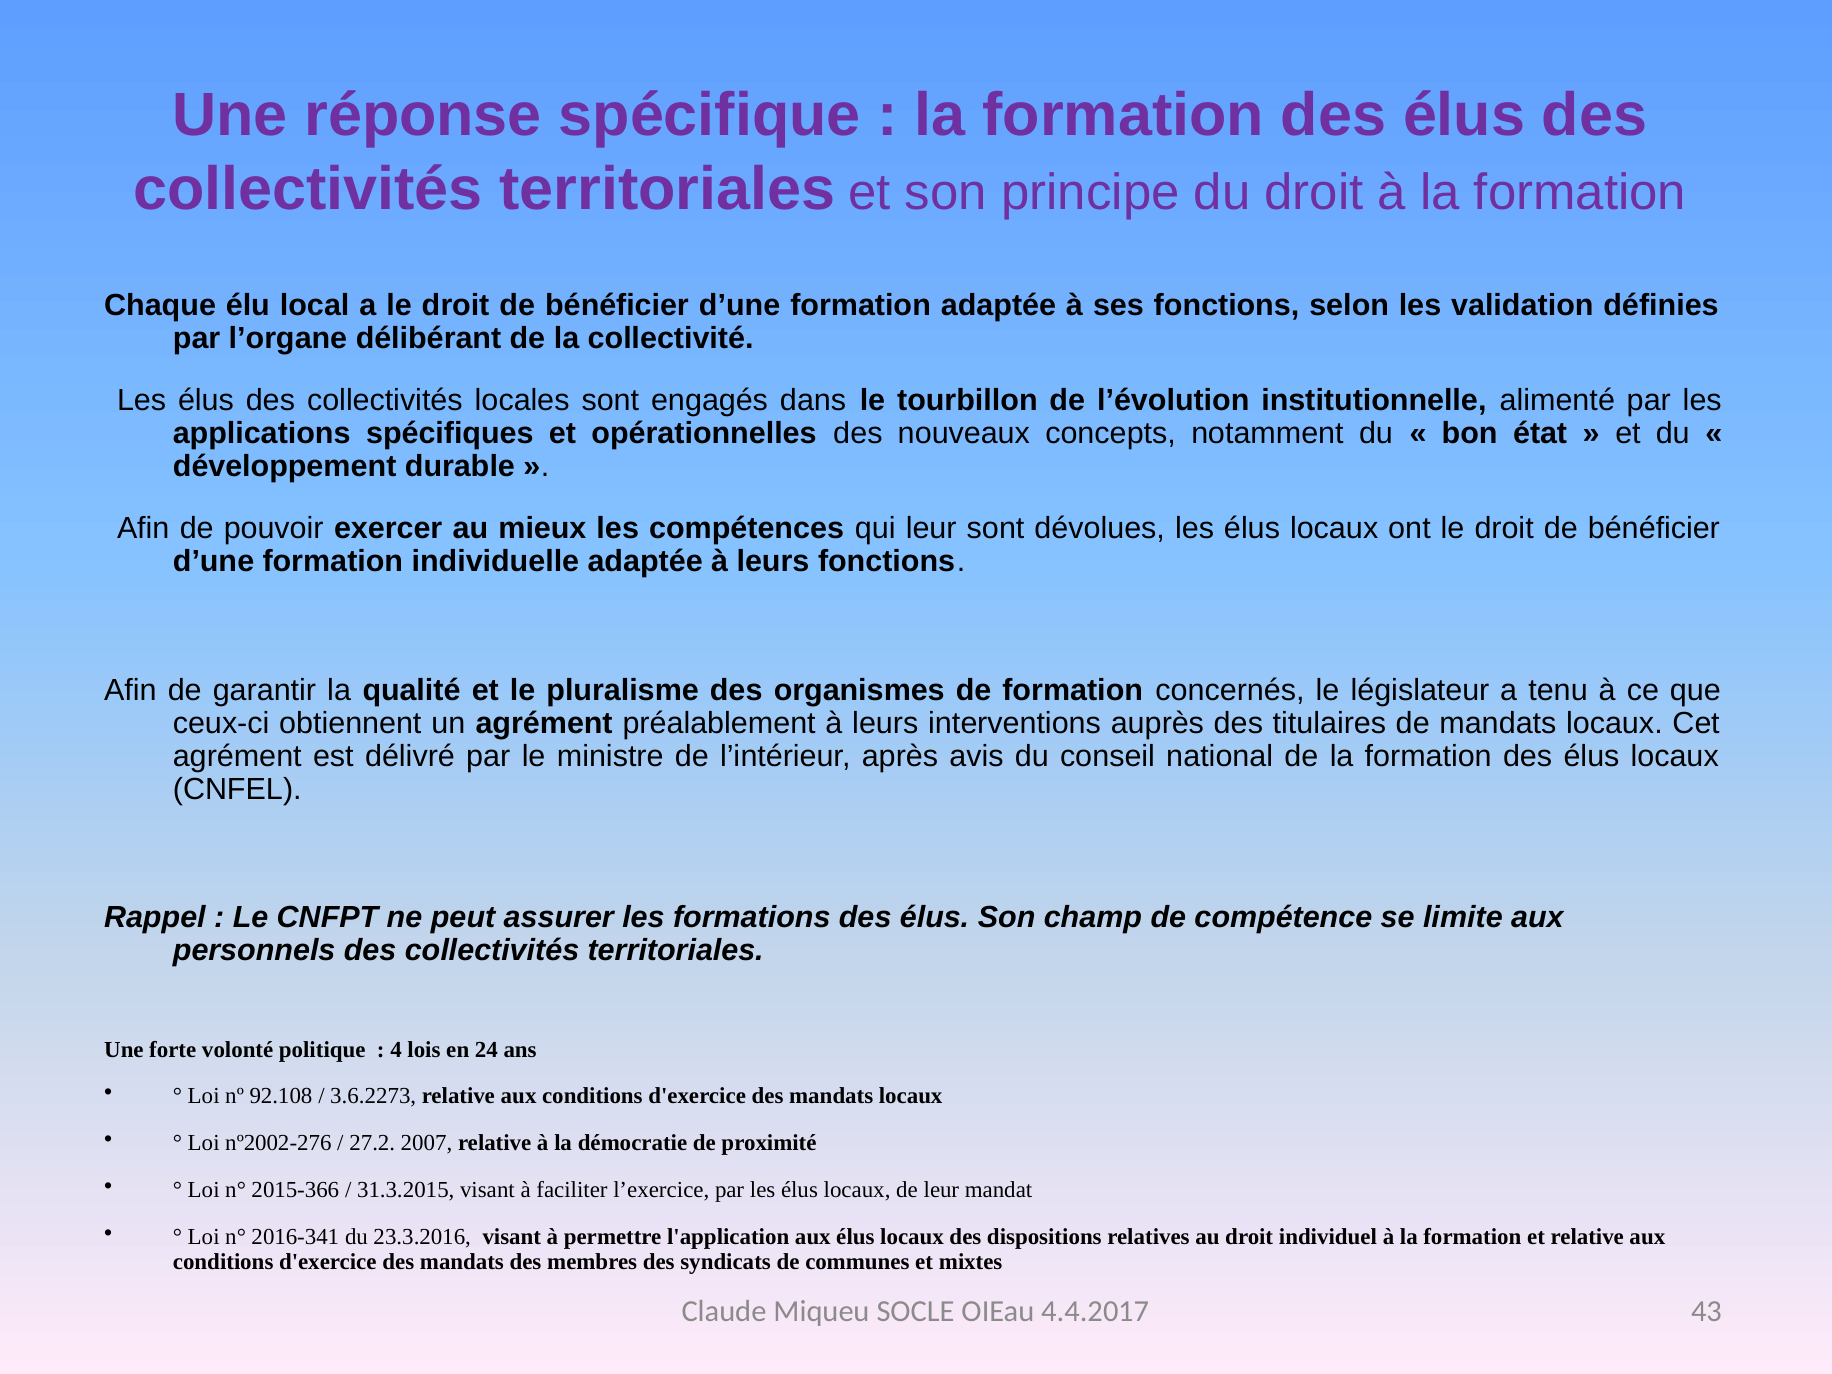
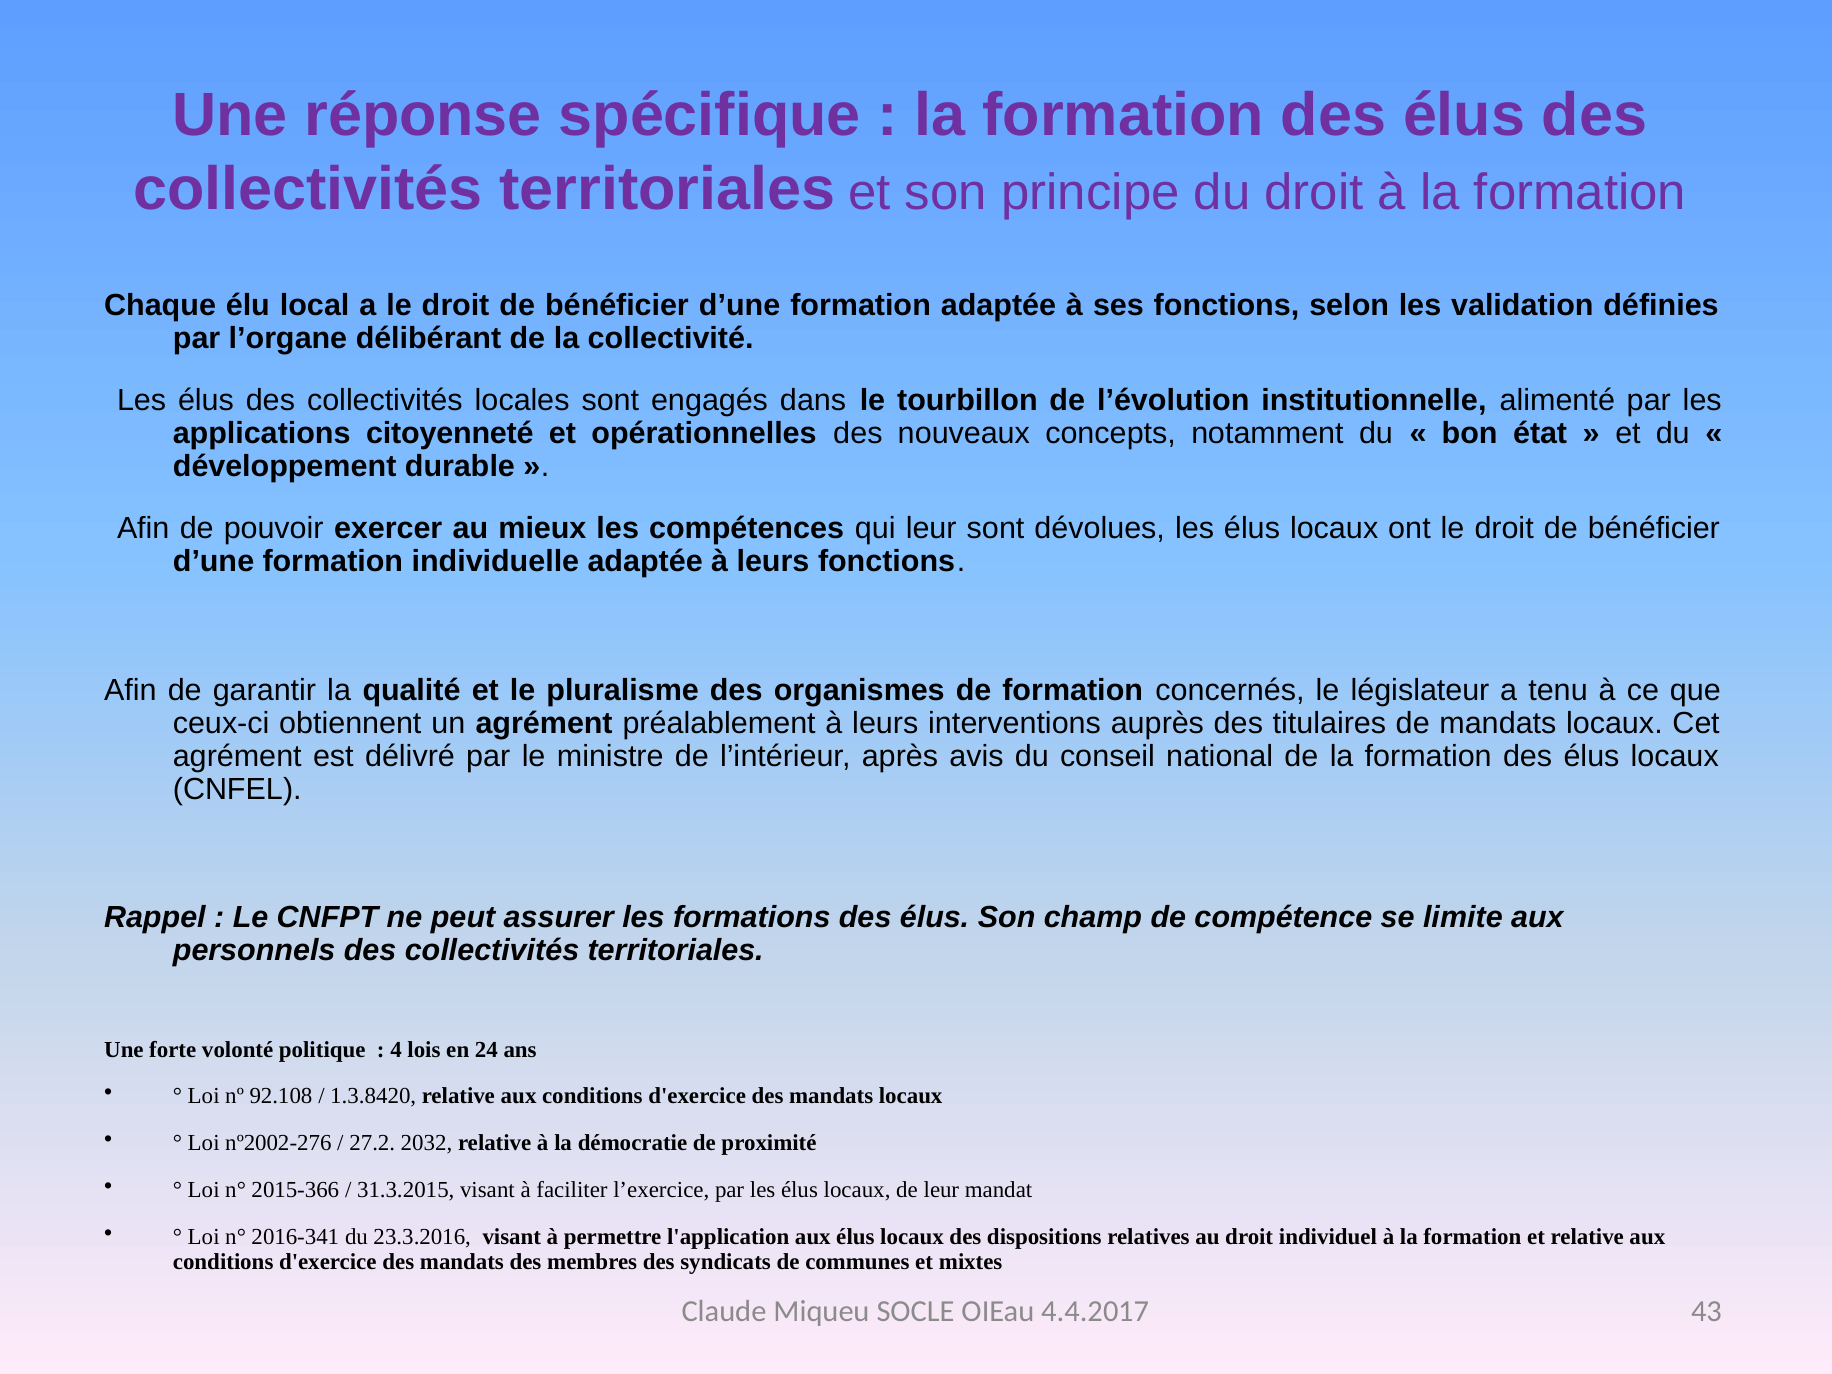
spécifiques: spécifiques -> citoyenneté
3.6.2273: 3.6.2273 -> 1.3.8420
2007: 2007 -> 2032
